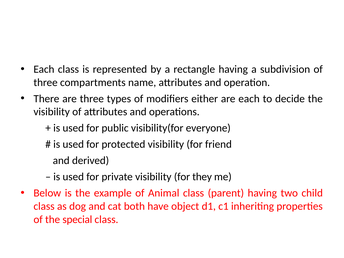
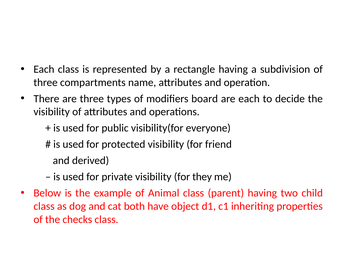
either: either -> board
special: special -> checks
